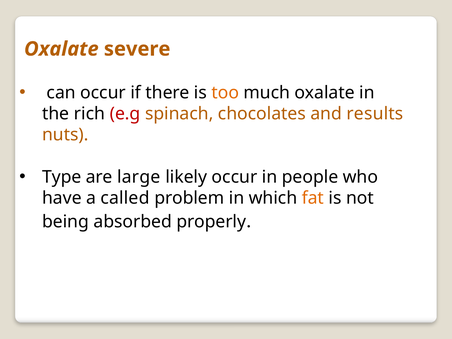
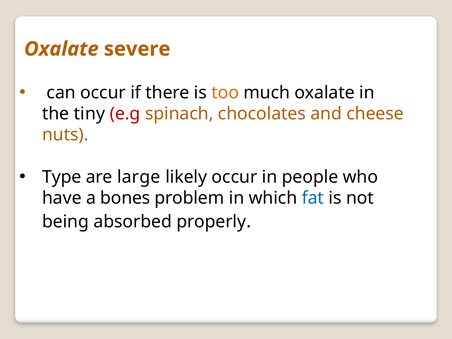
rich: rich -> tiny
results: results -> cheese
called: called -> bones
fat colour: orange -> blue
